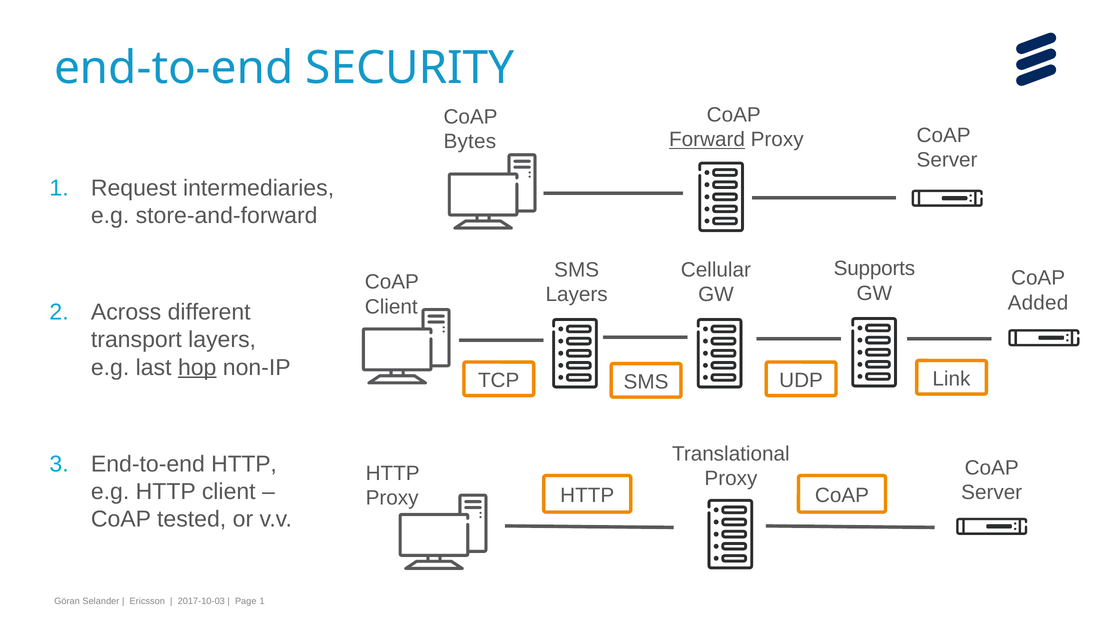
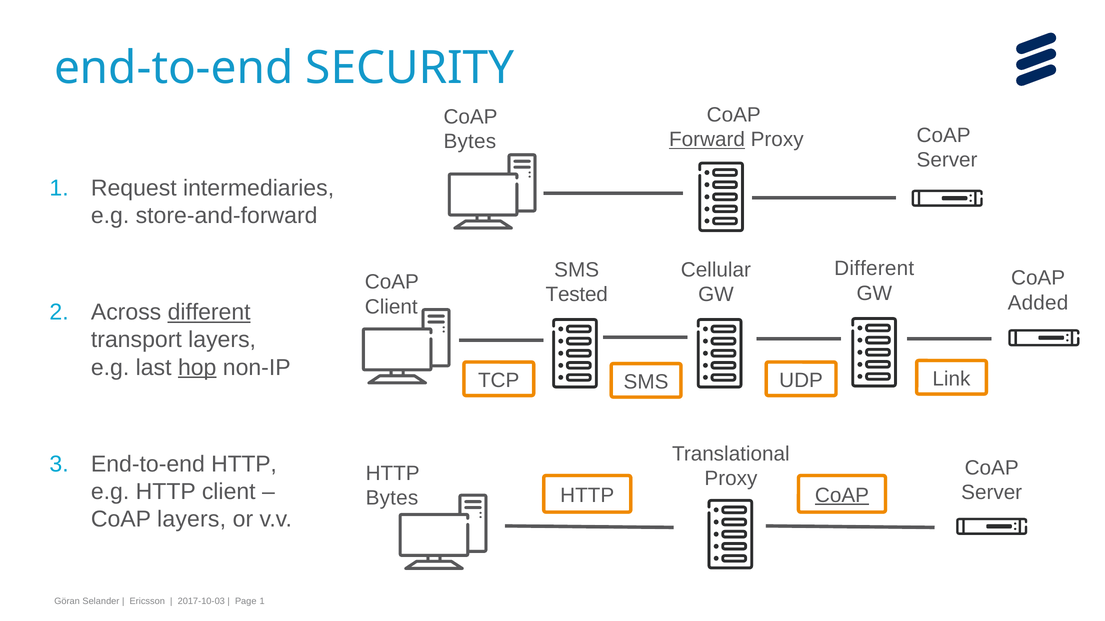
Supports at (874, 269): Supports -> Different
Layers at (577, 295): Layers -> Tested
different at (209, 313) underline: none -> present
CoAP at (842, 496) underline: none -> present
Proxy at (392, 499): Proxy -> Bytes
CoAP tested: tested -> layers
